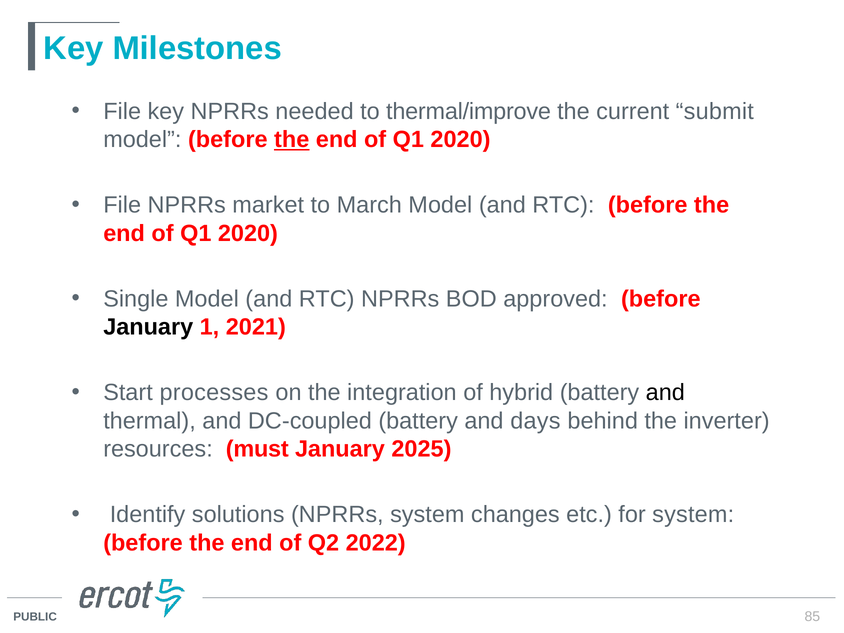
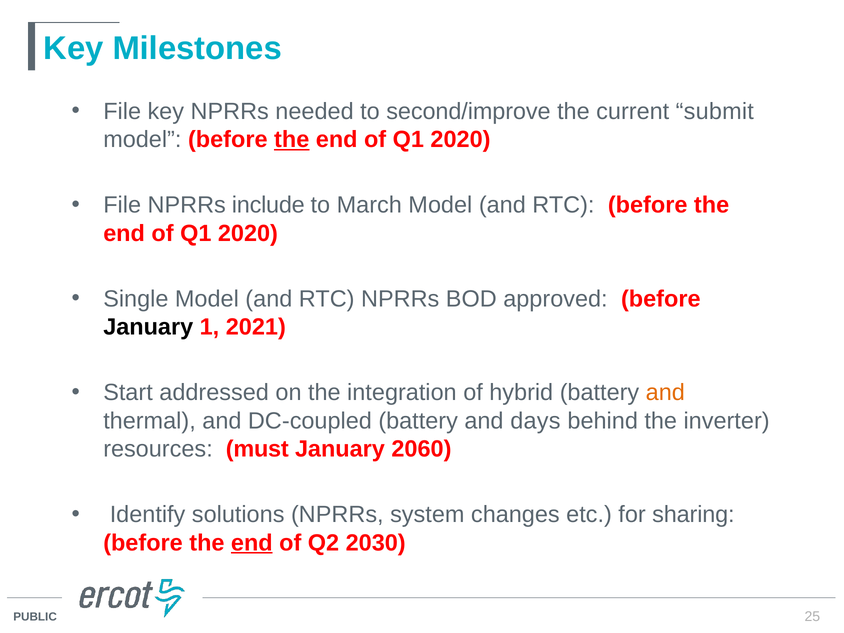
thermal/improve: thermal/improve -> second/improve
market: market -> include
processes: processes -> addressed
and at (665, 393) colour: black -> orange
2025: 2025 -> 2060
for system: system -> sharing
end at (252, 543) underline: none -> present
2022: 2022 -> 2030
85: 85 -> 25
